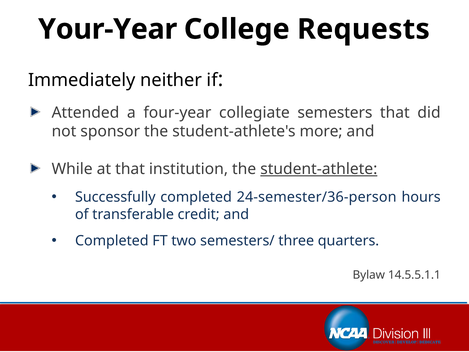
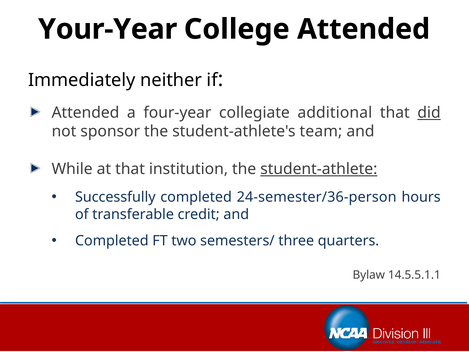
College Requests: Requests -> Attended
semesters: semesters -> additional
did underline: none -> present
more: more -> team
